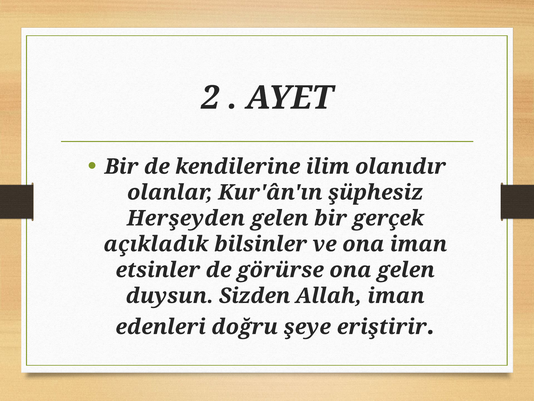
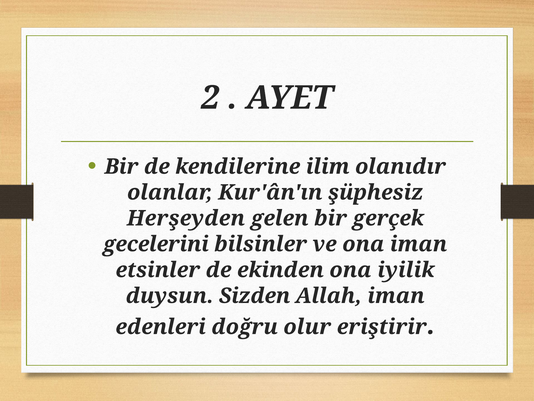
açıkladık: açıkladık -> gecelerini
görürse: görürse -> ekinden
ona gelen: gelen -> iyilik
şeye: şeye -> olur
